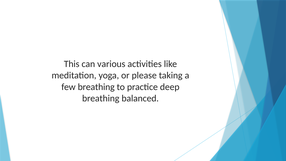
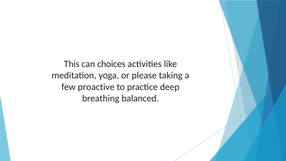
various: various -> choices
few breathing: breathing -> proactive
